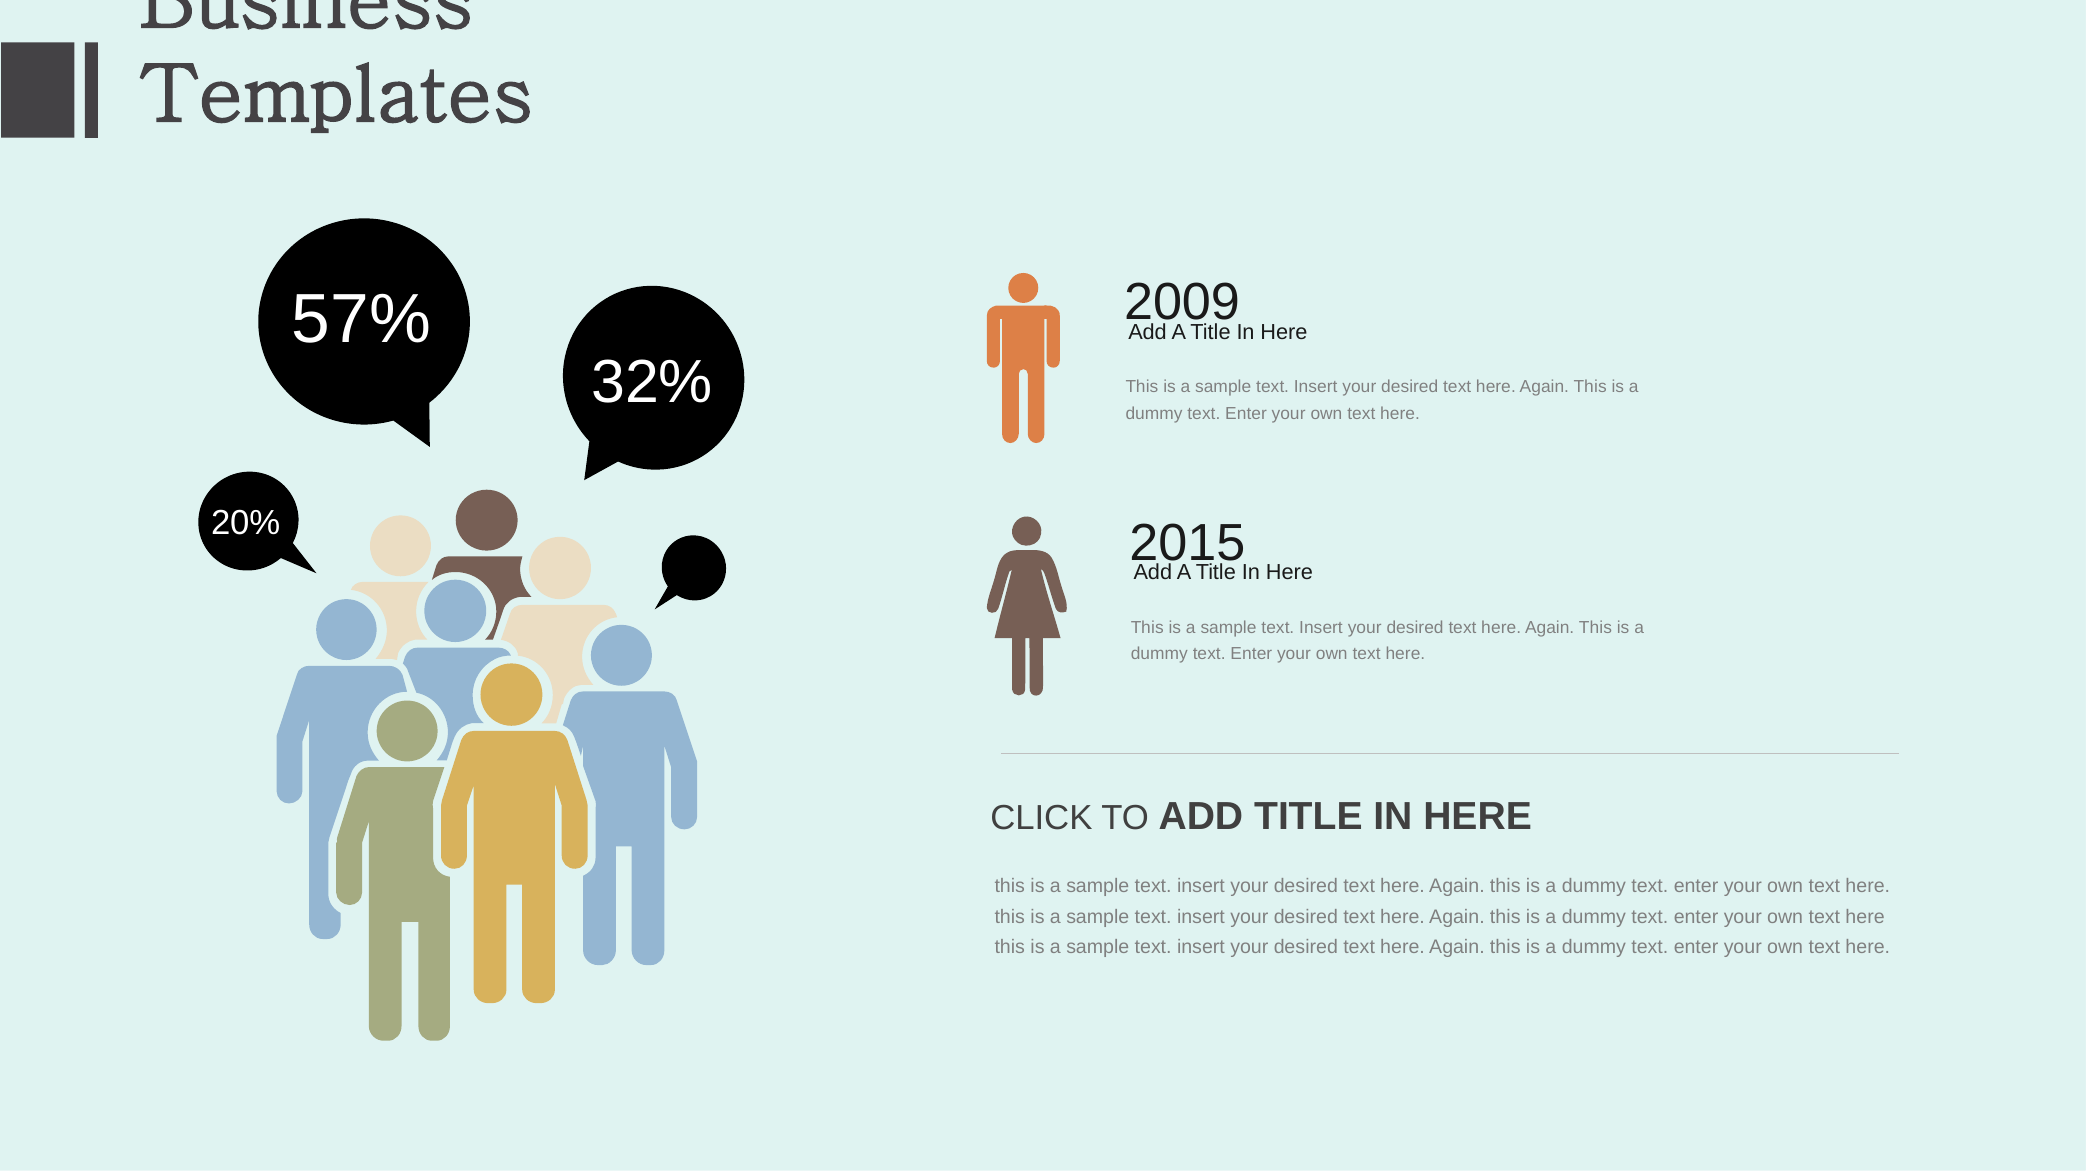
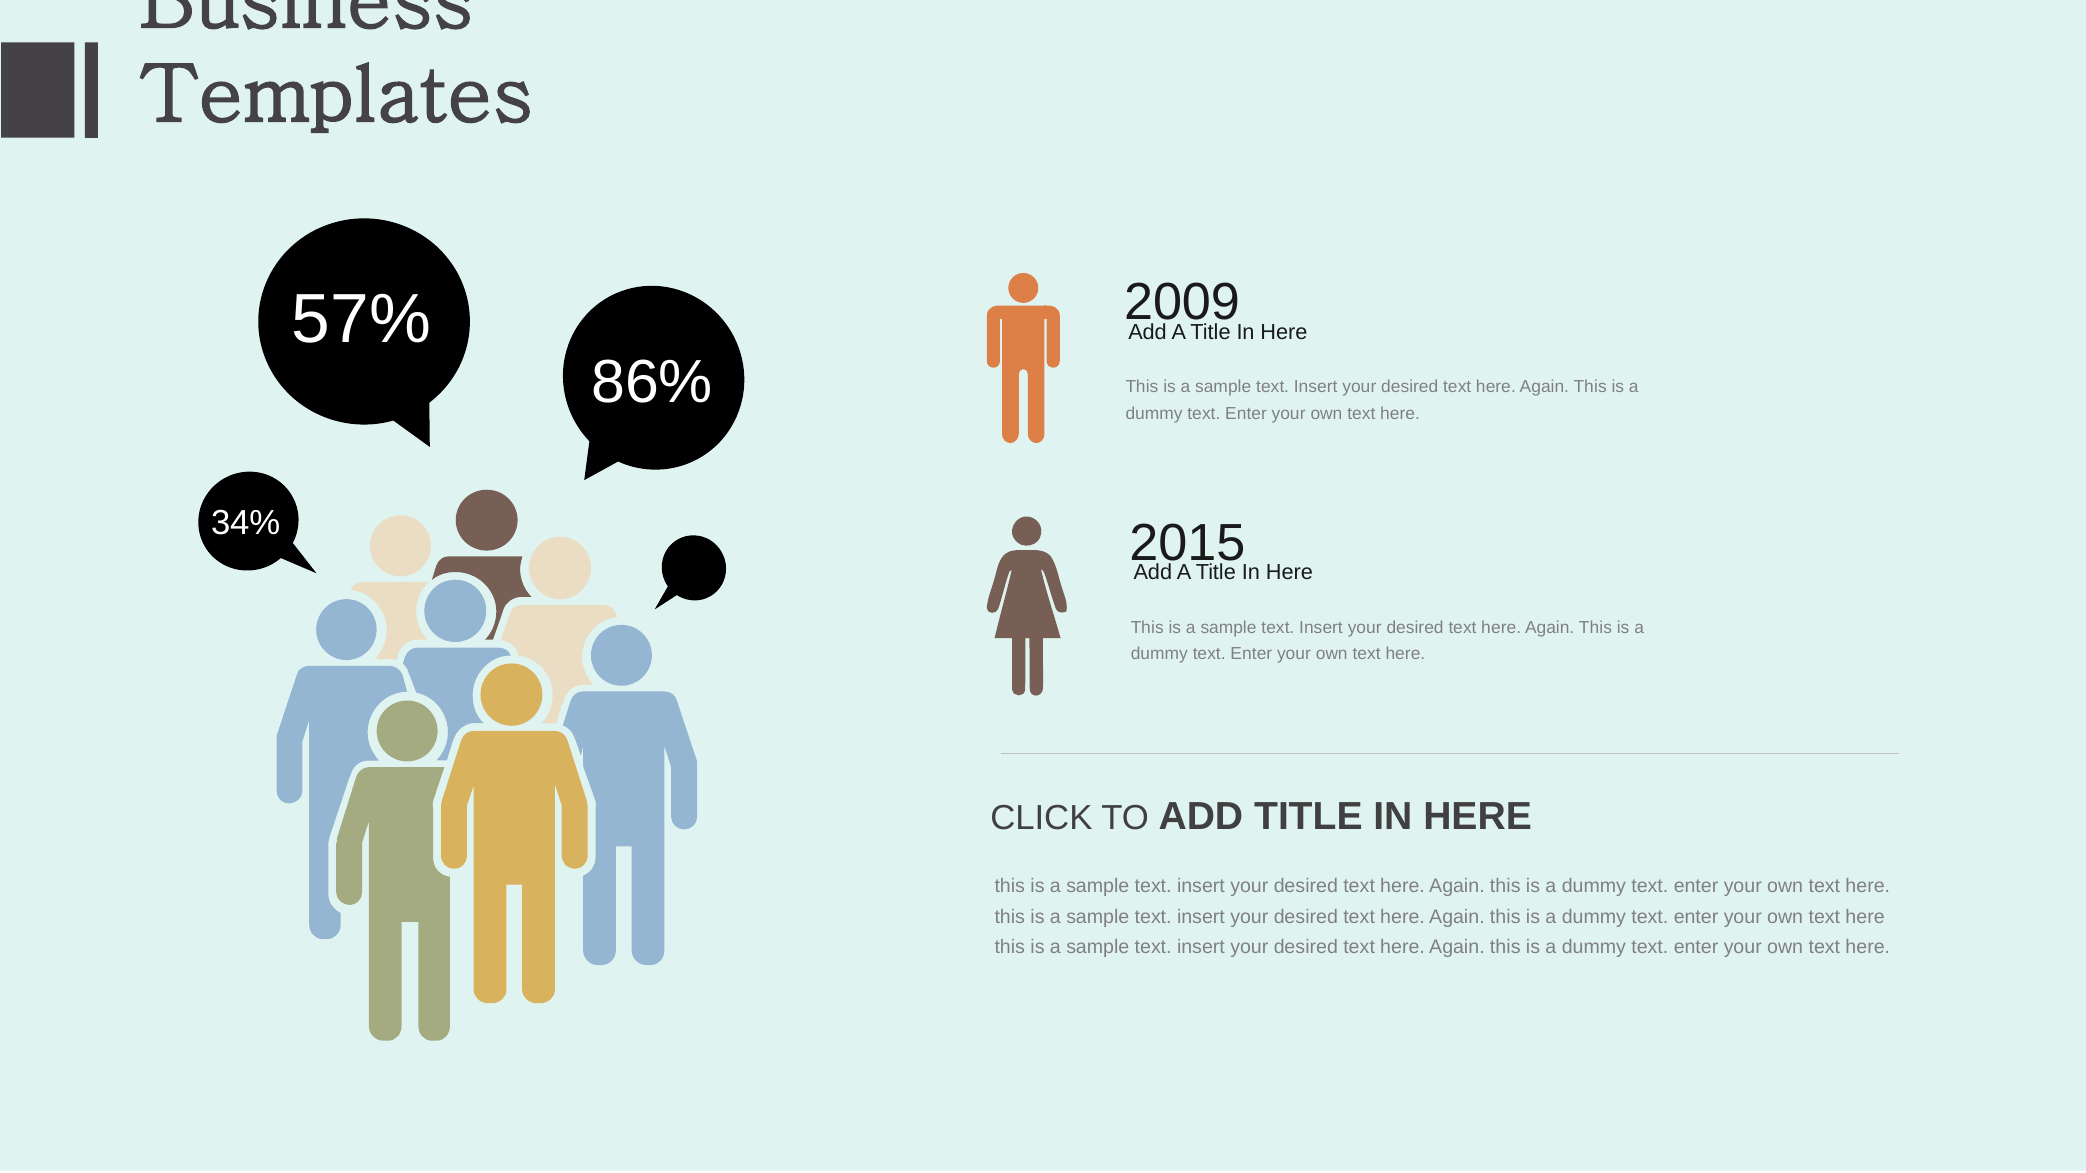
32%: 32% -> 86%
20%: 20% -> 34%
